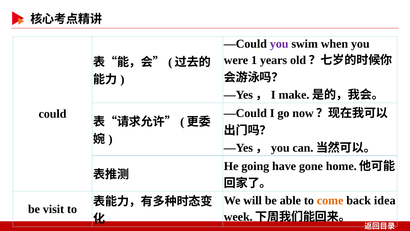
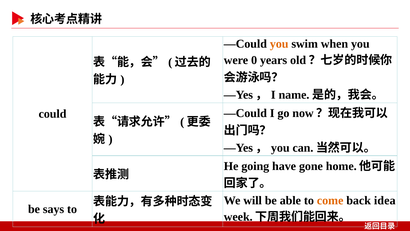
you at (279, 44) colour: purple -> orange
1: 1 -> 0
make: make -> name
visit: visit -> says
